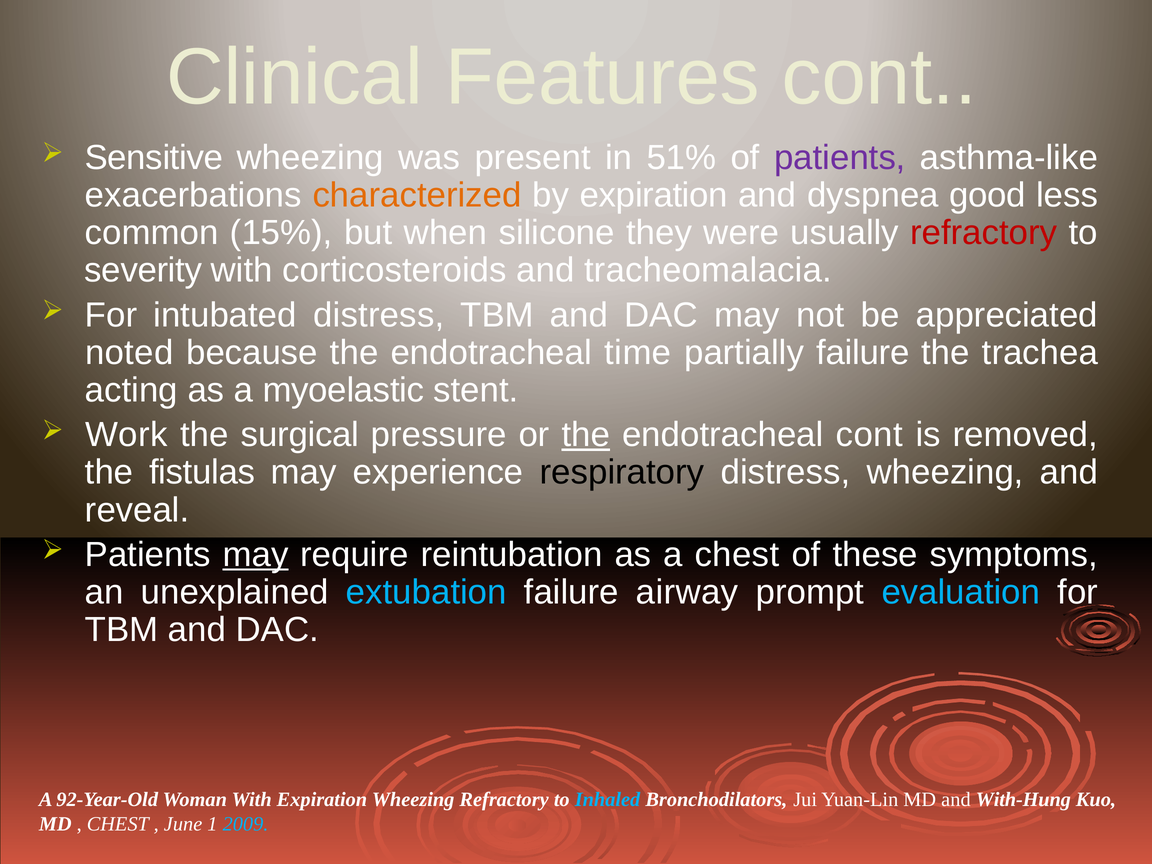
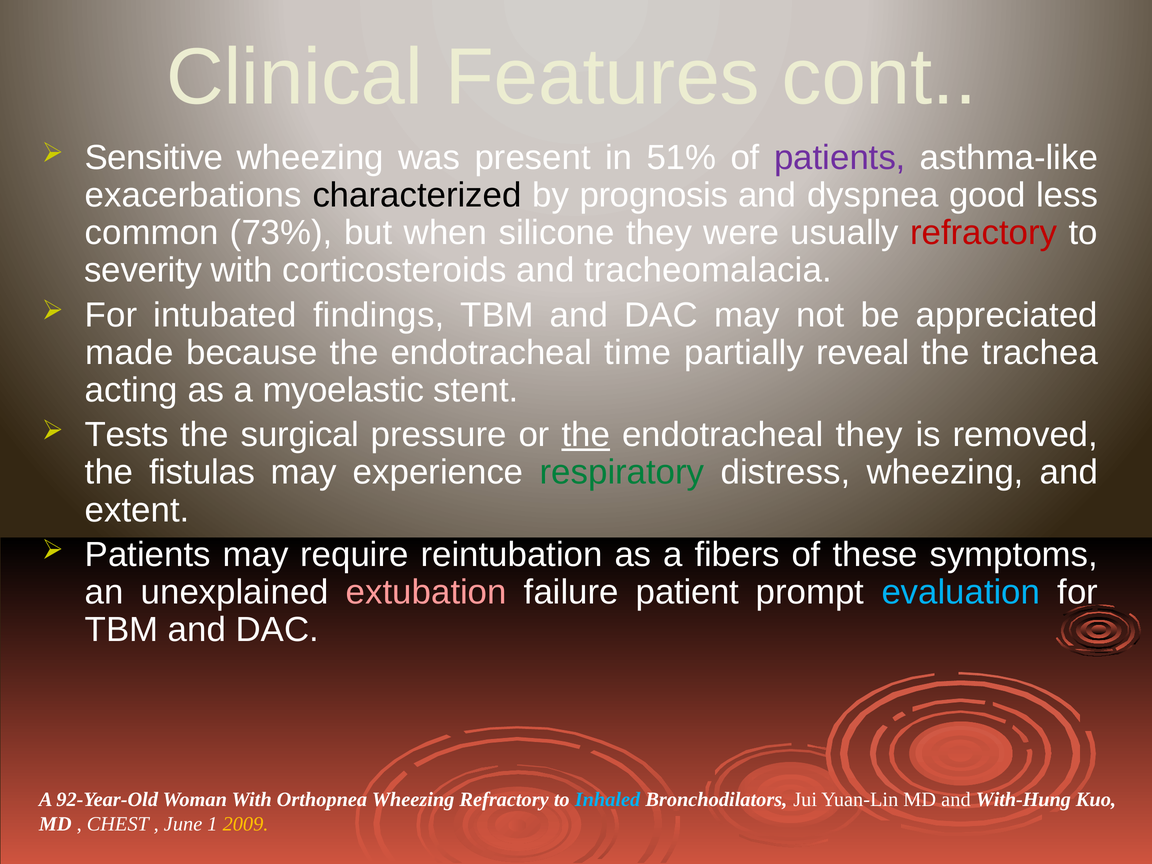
characterized colour: orange -> black
by expiration: expiration -> prognosis
15%: 15% -> 73%
intubated distress: distress -> findings
noted: noted -> made
partially failure: failure -> reveal
Work: Work -> Tests
endotracheal cont: cont -> they
respiratory colour: black -> green
reveal: reveal -> extent
may at (256, 555) underline: present -> none
a chest: chest -> fibers
extubation colour: light blue -> pink
airway: airway -> patient
With Expiration: Expiration -> Orthopnea
2009 colour: light blue -> yellow
